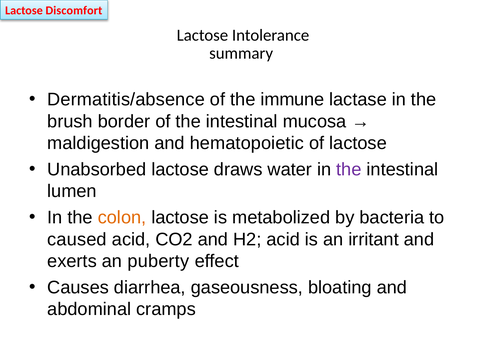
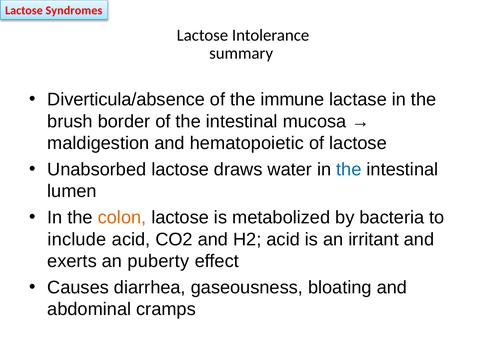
Discomfort: Discomfort -> Syndromes
Dermatitis/absence: Dermatitis/absence -> Diverticula/absence
the at (349, 169) colour: purple -> blue
caused: caused -> include
